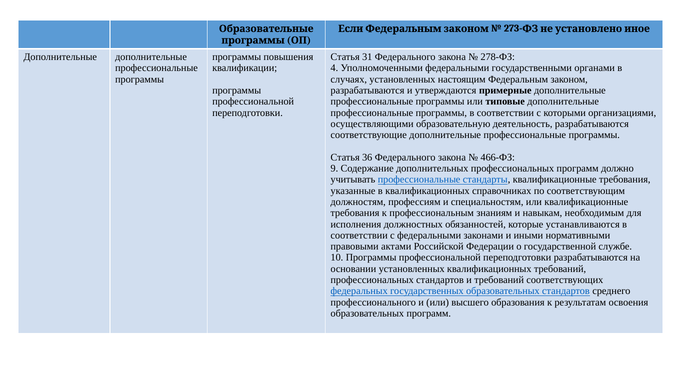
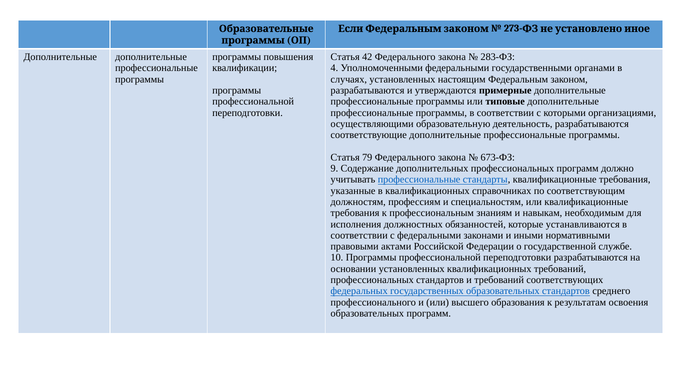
31: 31 -> 42
278-ФЗ: 278-ФЗ -> 283-ФЗ
36: 36 -> 79
466-ФЗ: 466-ФЗ -> 673-ФЗ
